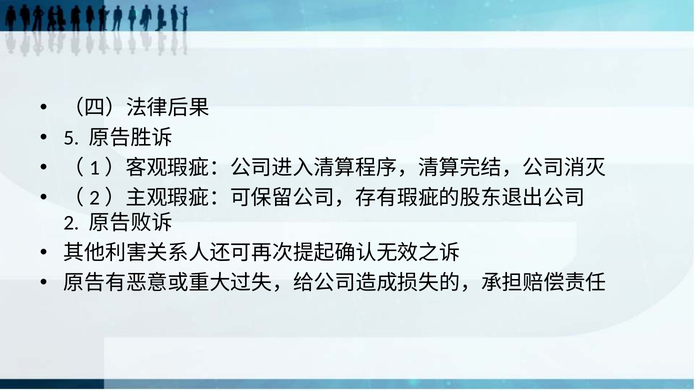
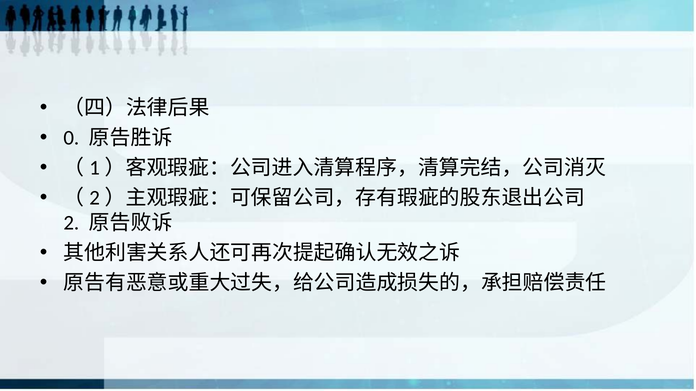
5: 5 -> 0
